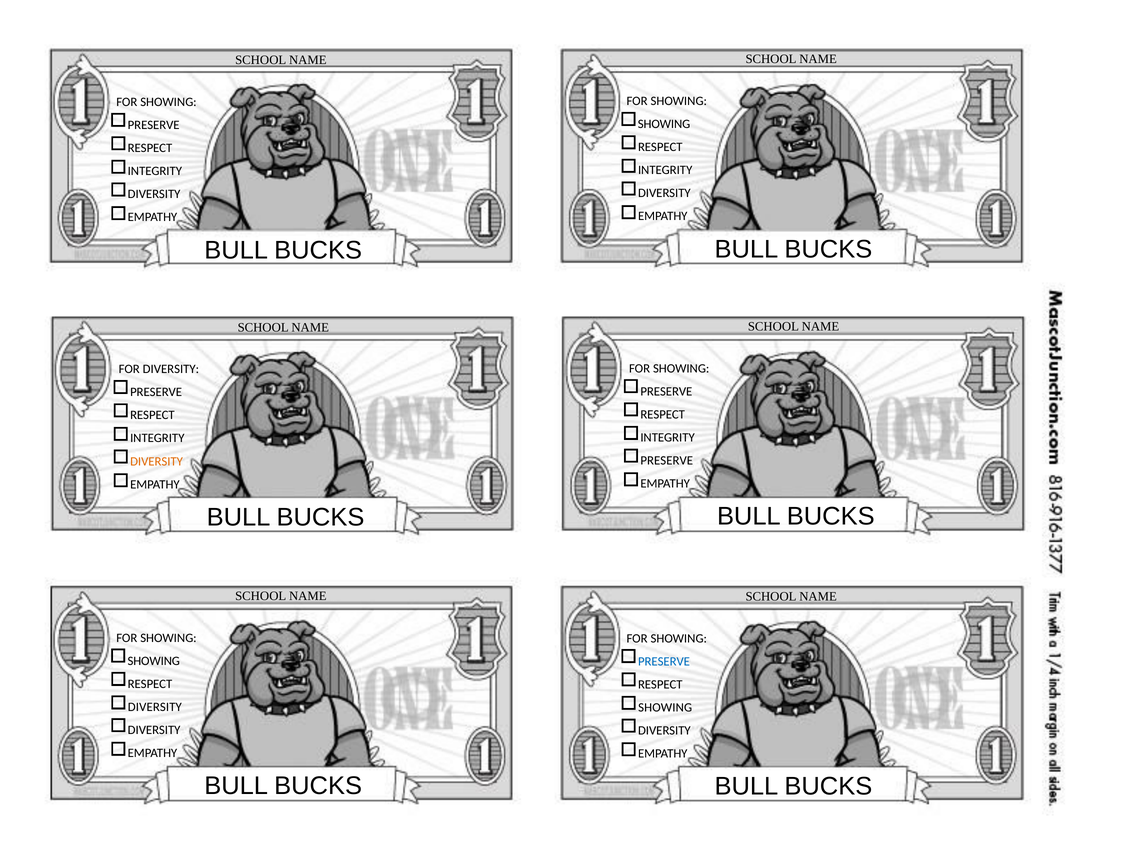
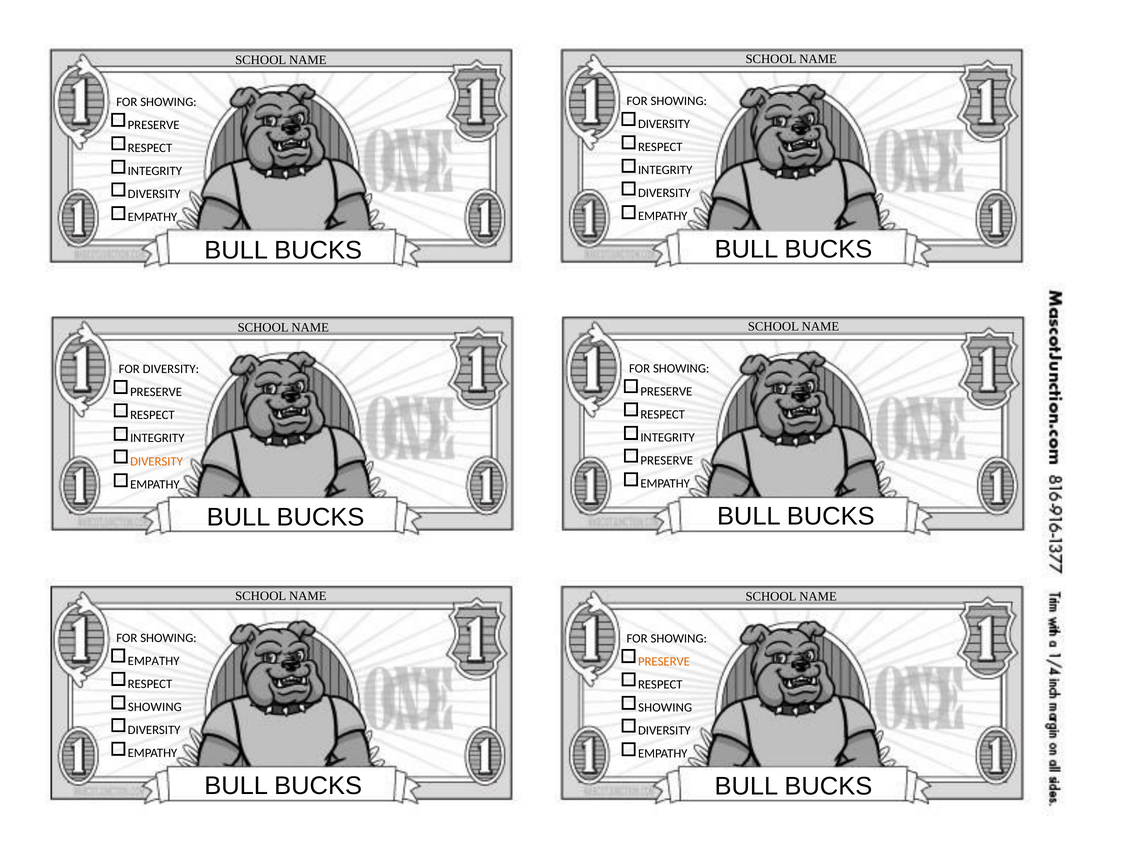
SHOWING at (664, 124): SHOWING -> DIVERSITY
SHOWING at (154, 661): SHOWING -> EMPATHY
PRESERVE at (664, 661) colour: blue -> orange
DIVERSITY at (155, 707): DIVERSITY -> SHOWING
